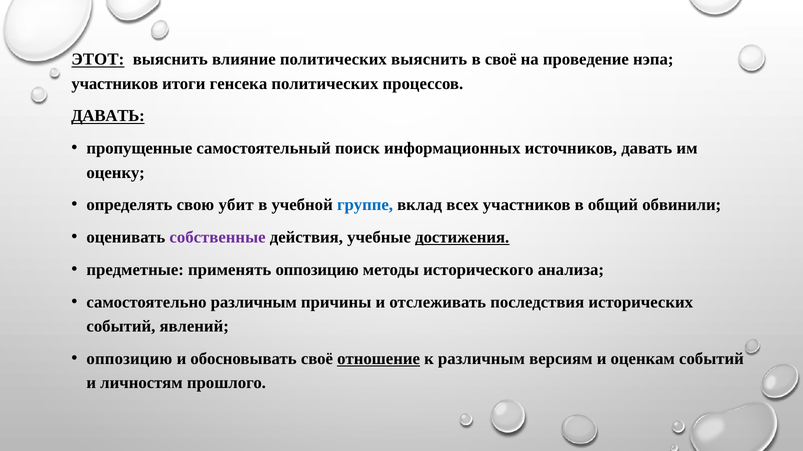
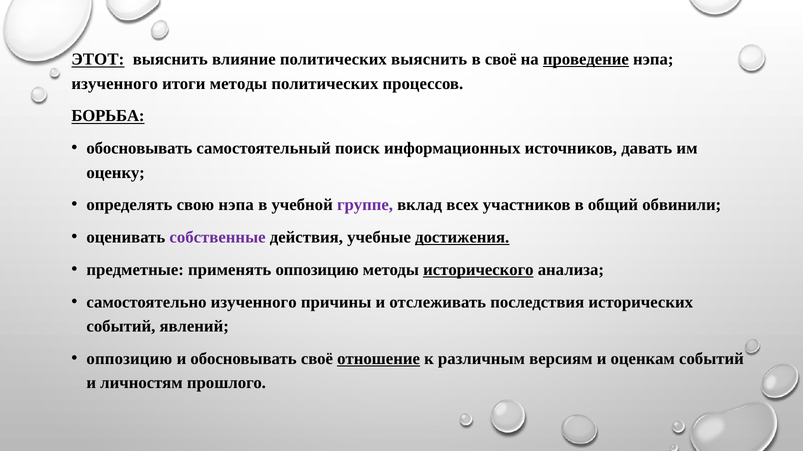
проведение underline: none -> present
участников at (115, 84): участников -> изученного
итоги генсека: генсека -> методы
ДАВАТЬ at (108, 116): ДАВАТЬ -> БОРЬБА
пропущенные at (139, 149): пропущенные -> обосновывать
свою убит: убит -> нэпа
группе colour: blue -> purple
исторического underline: none -> present
самостоятельно различным: различным -> изученного
